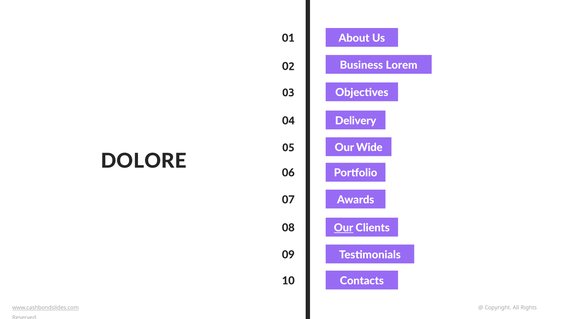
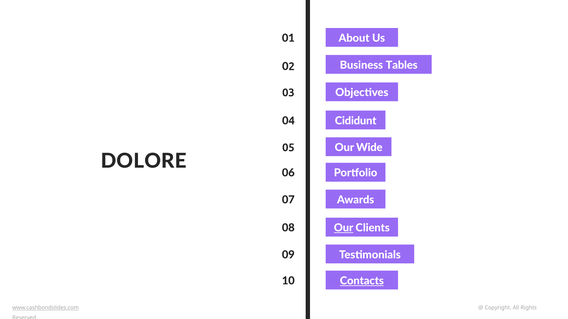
Lorem: Lorem -> Tables
Delivery: Delivery -> Cididunt
Contacts underline: none -> present
